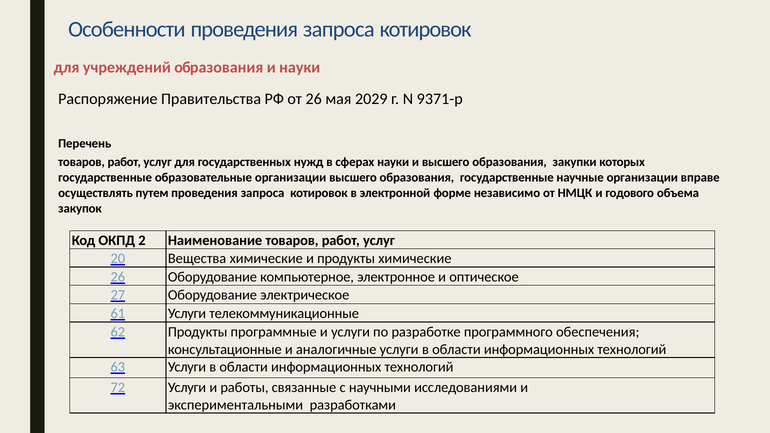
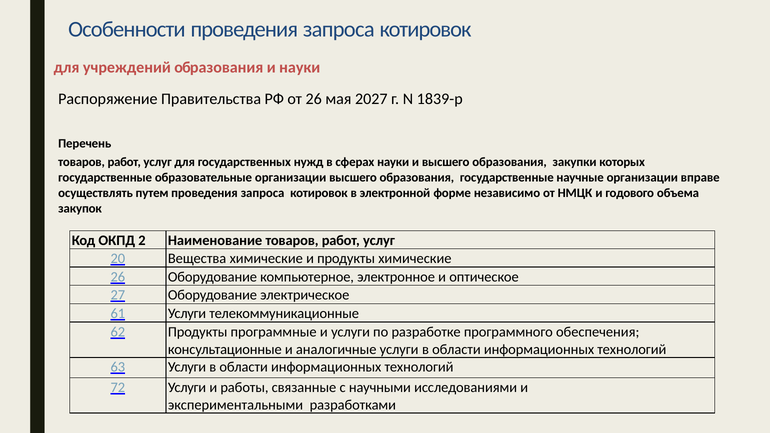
2029: 2029 -> 2027
9371-р: 9371-р -> 1839-р
